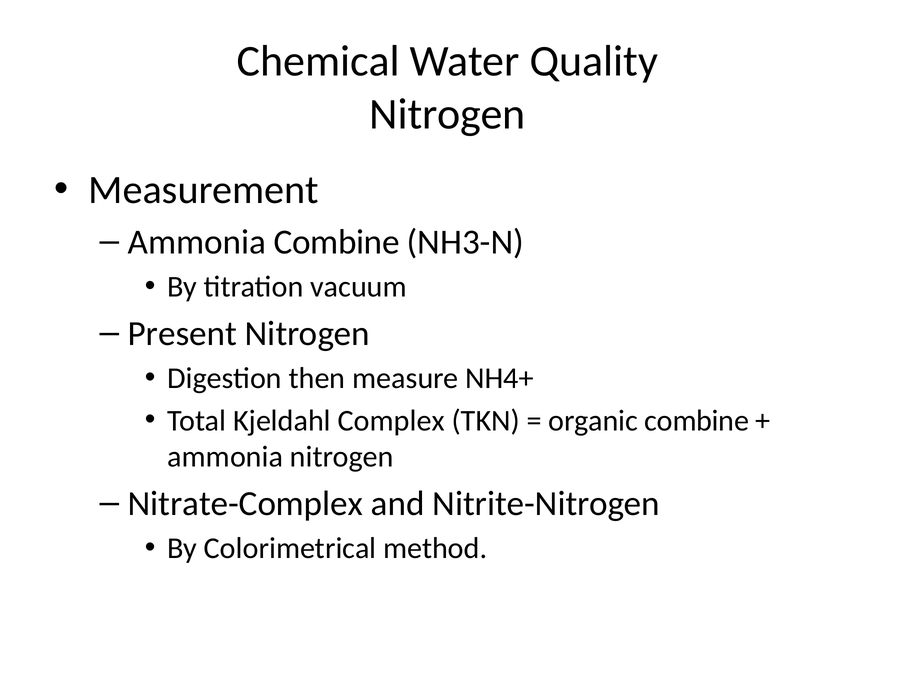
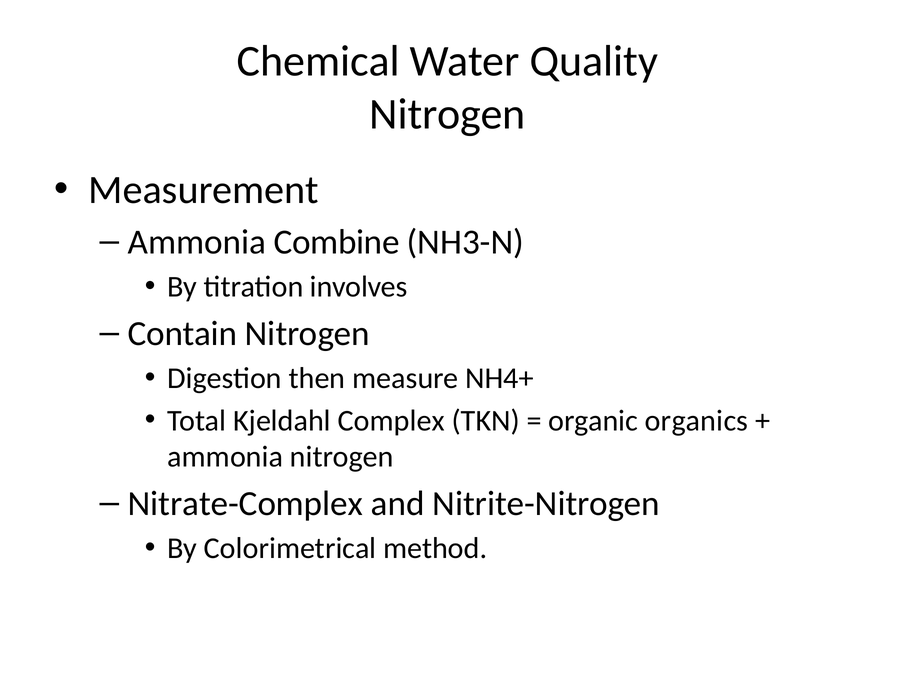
vacuum: vacuum -> involves
Present: Present -> Contain
organic combine: combine -> organics
